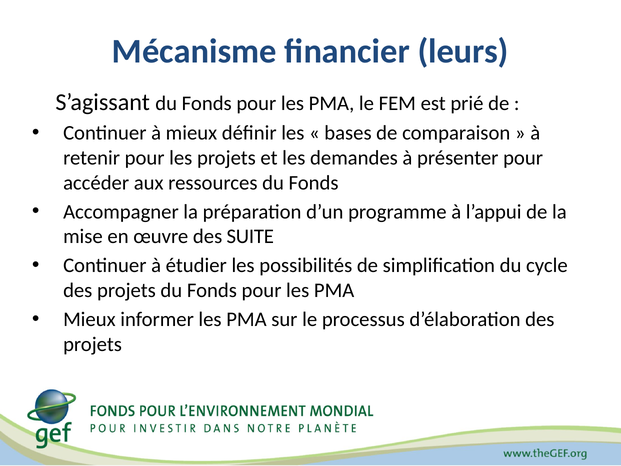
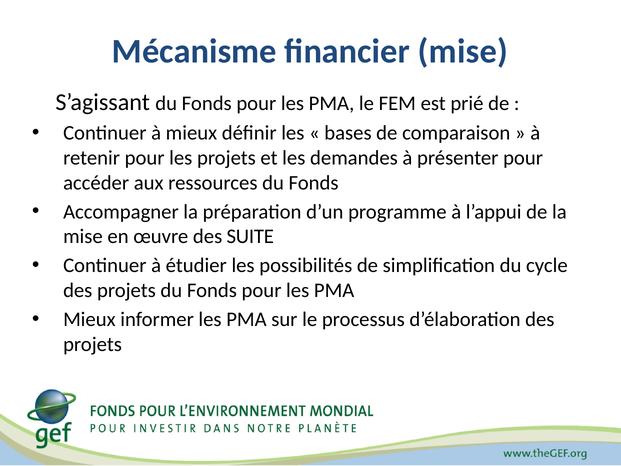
financier leurs: leurs -> mise
